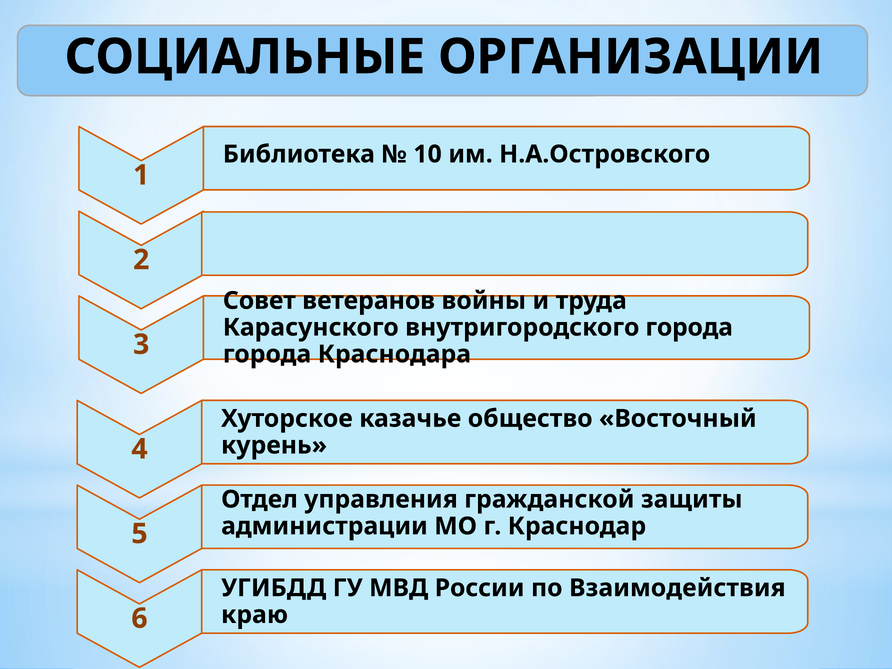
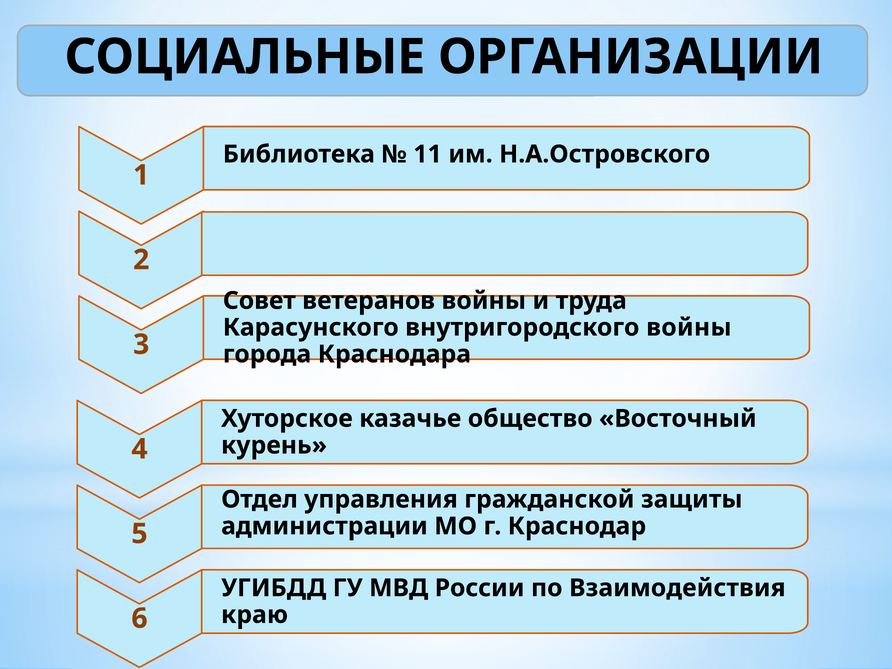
10: 10 -> 11
внутригородского города: города -> войны
